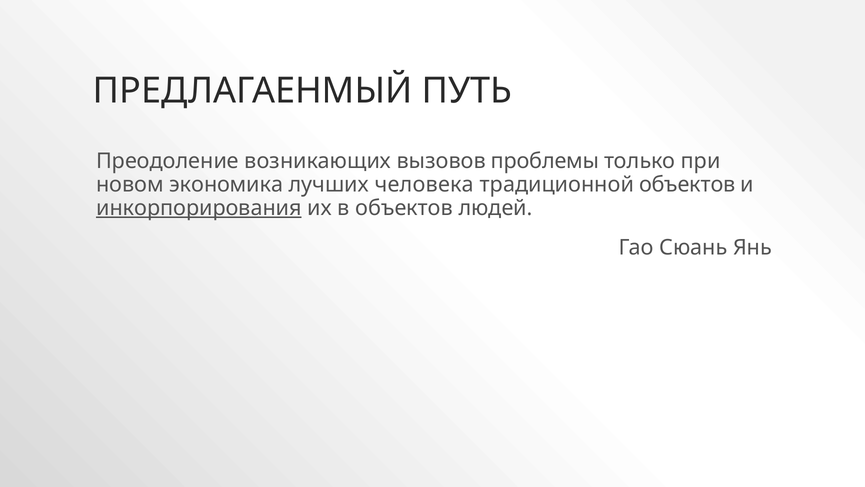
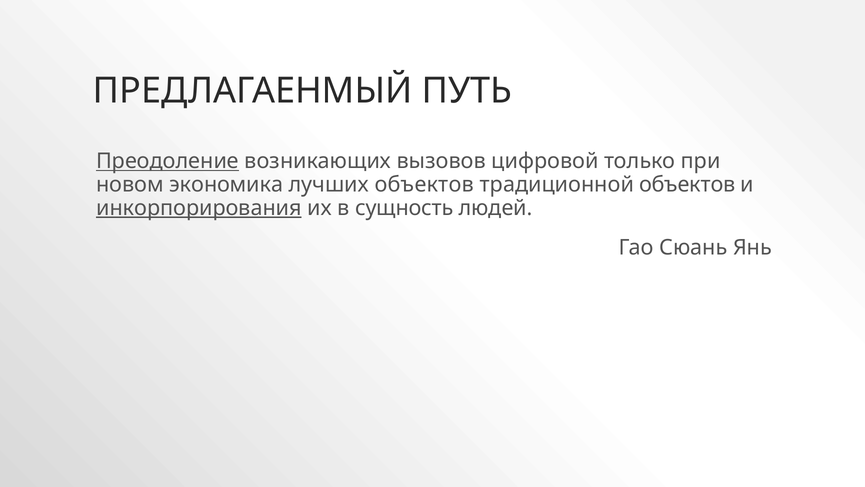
Преодоление underline: none -> present
проблемы: проблемы -> цифровой
лучших человека: человека -> объектов
в объектов: объектов -> сущность
